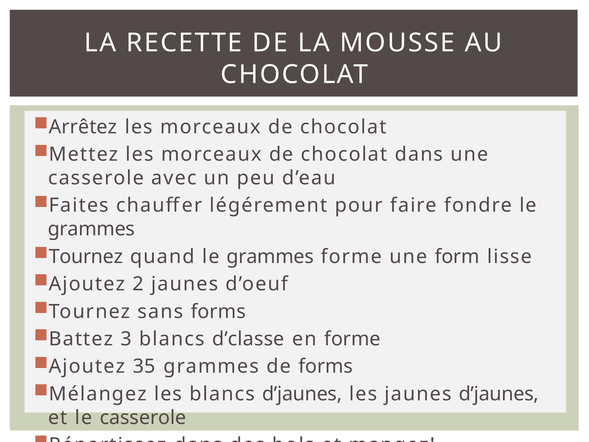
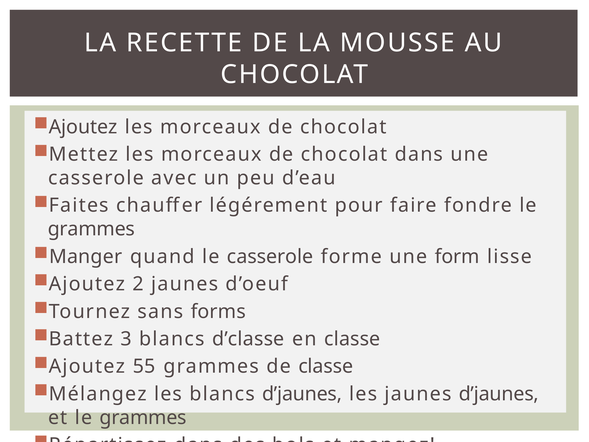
Arrêtez at (83, 127): Arrêtez -> Ajoutez
Tournez at (86, 256): Tournez -> Manger
quand le grammes: grammes -> casserole
en forme: forme -> classe
35: 35 -> 55
de forms: forms -> classe
et le casserole: casserole -> grammes
